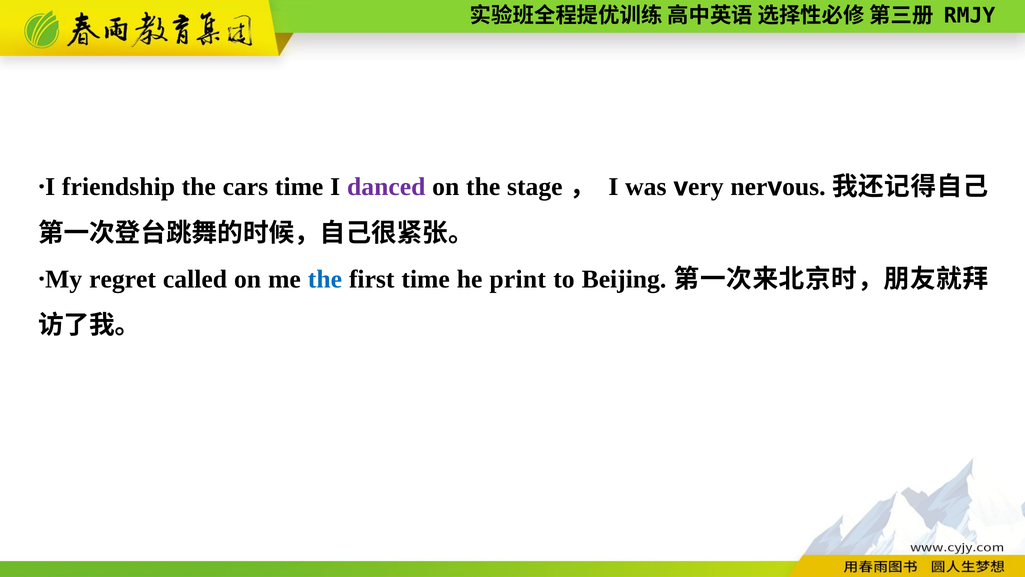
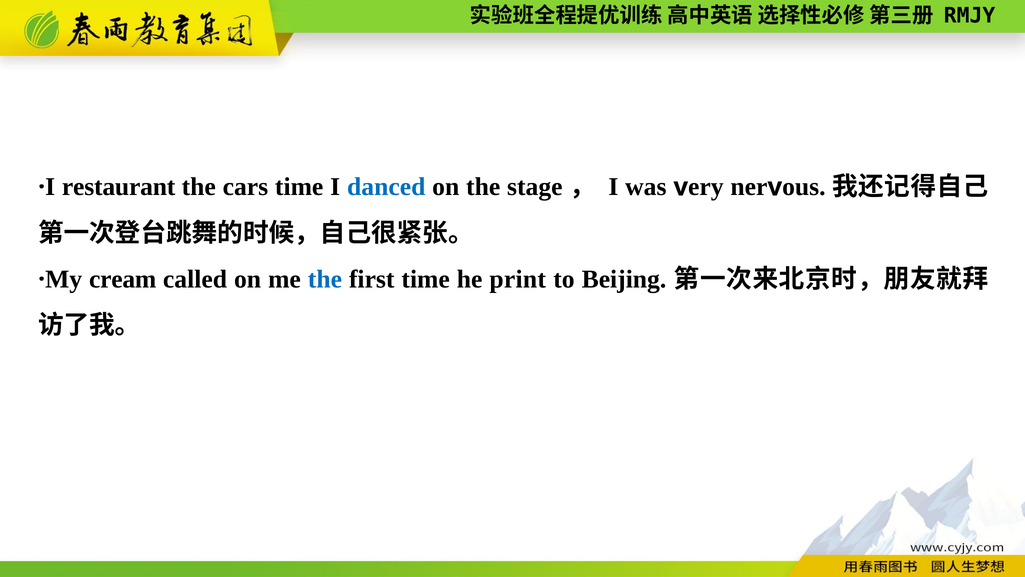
friendship: friendship -> restaurant
danced colour: purple -> blue
regret: regret -> cream
